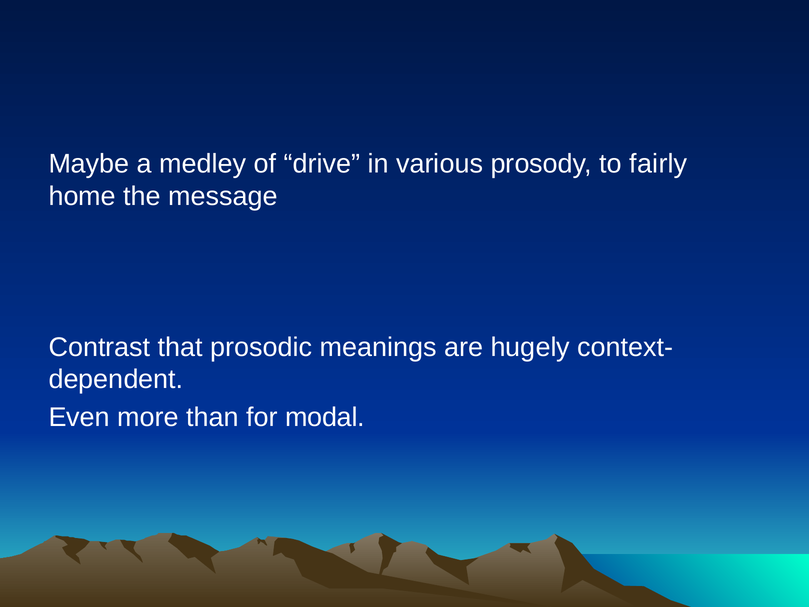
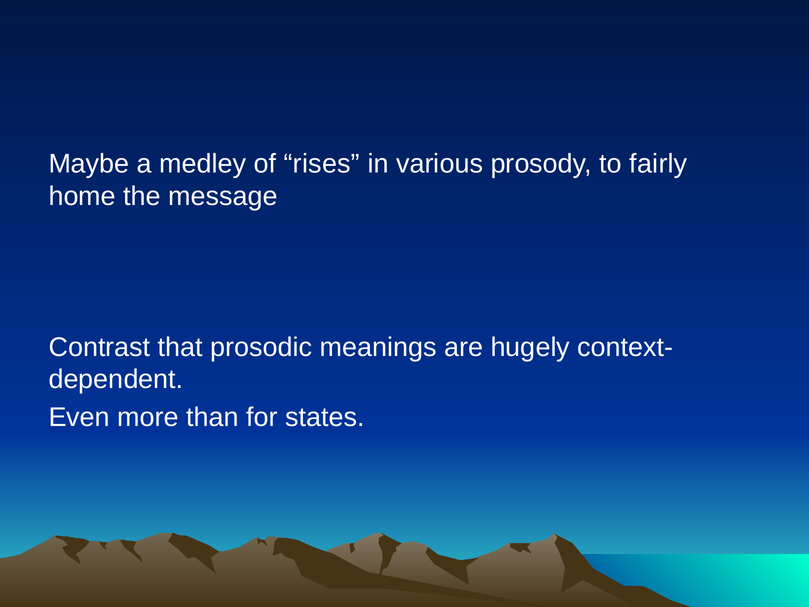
drive: drive -> rises
modal: modal -> states
